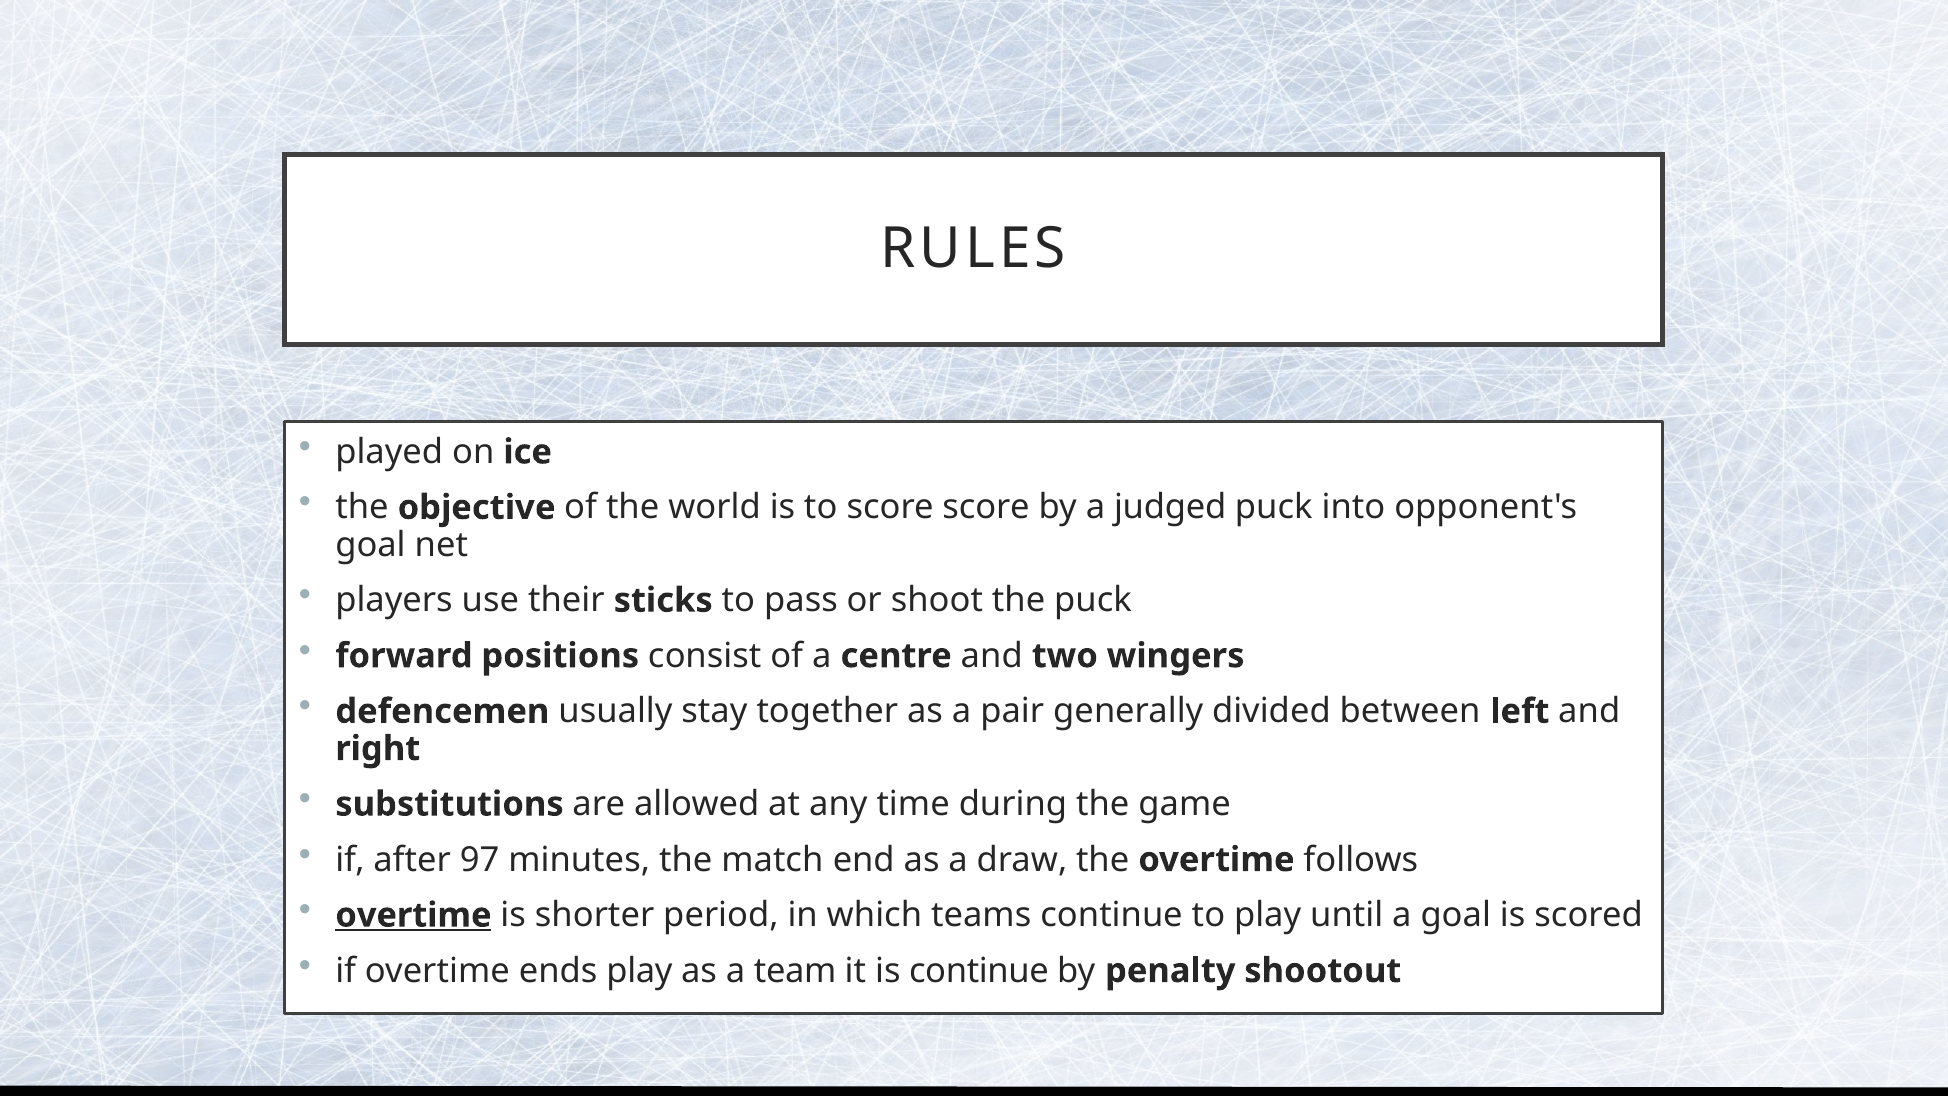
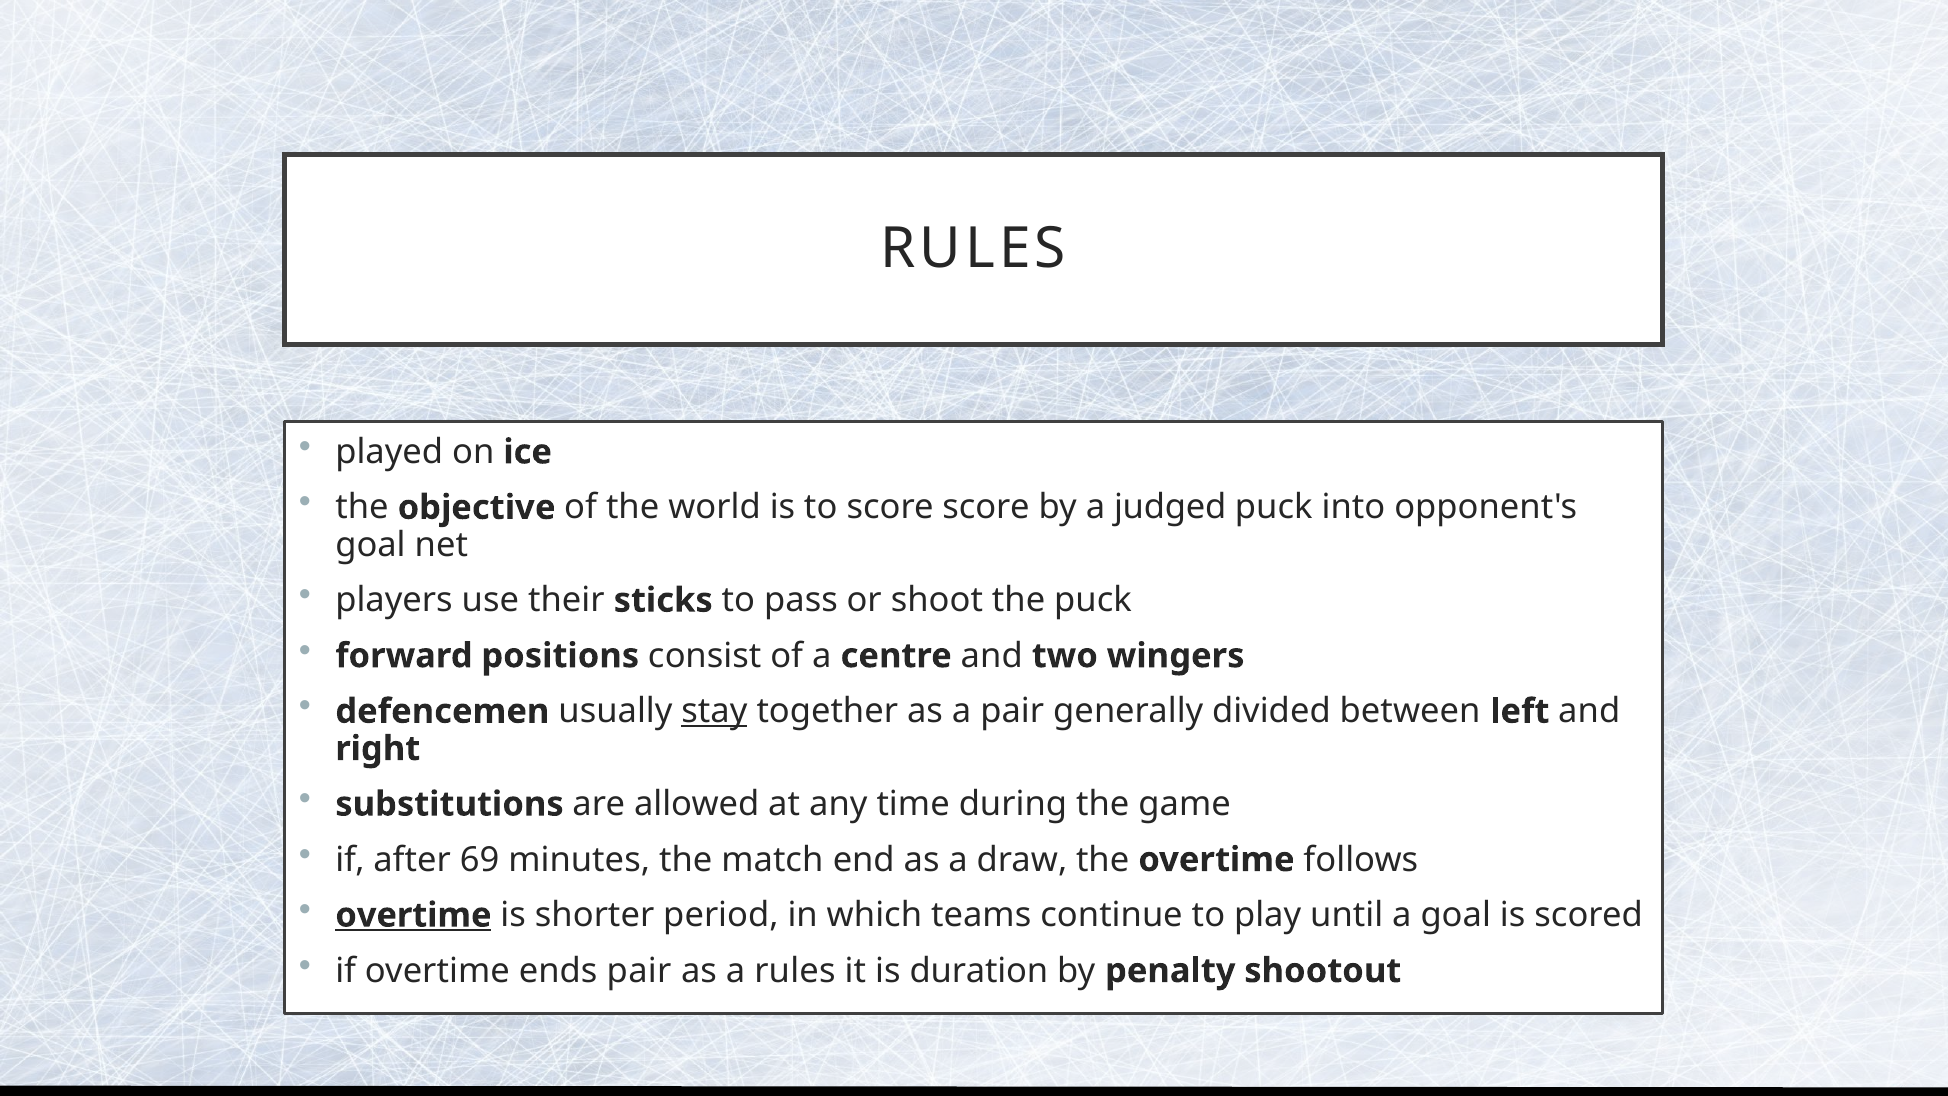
stay underline: none -> present
97: 97 -> 69
ends play: play -> pair
a team: team -> rules
is continue: continue -> duration
